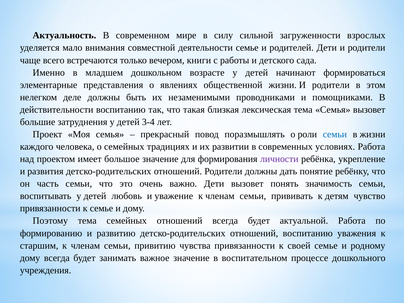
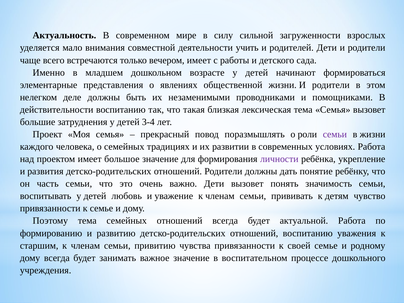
деятельности семье: семье -> учить
вечером книги: книги -> имеет
семьи at (335, 134) colour: blue -> purple
